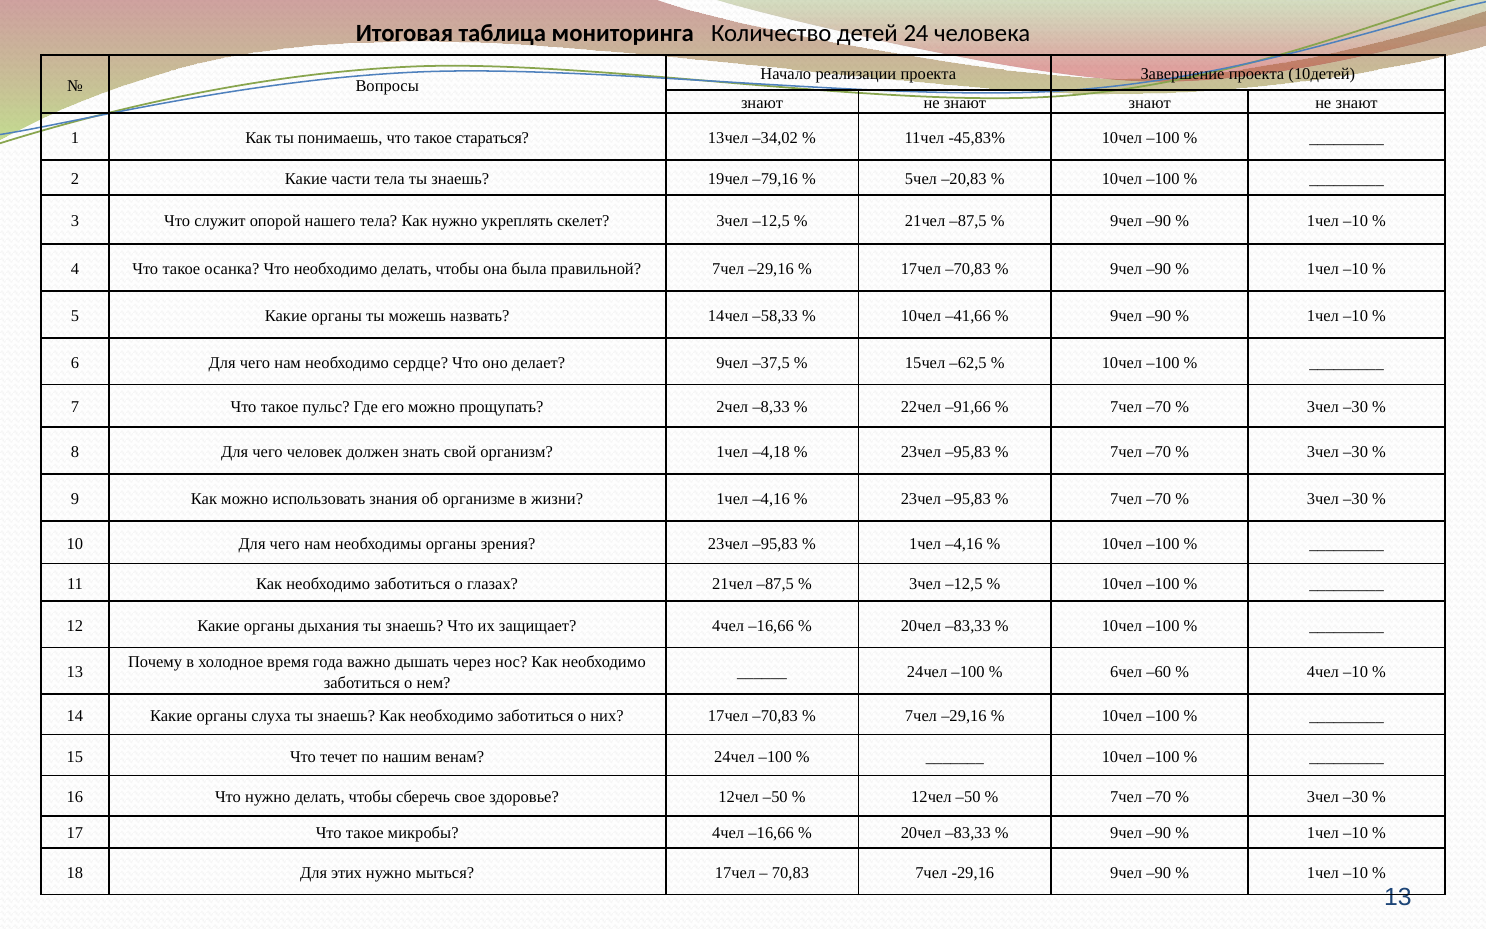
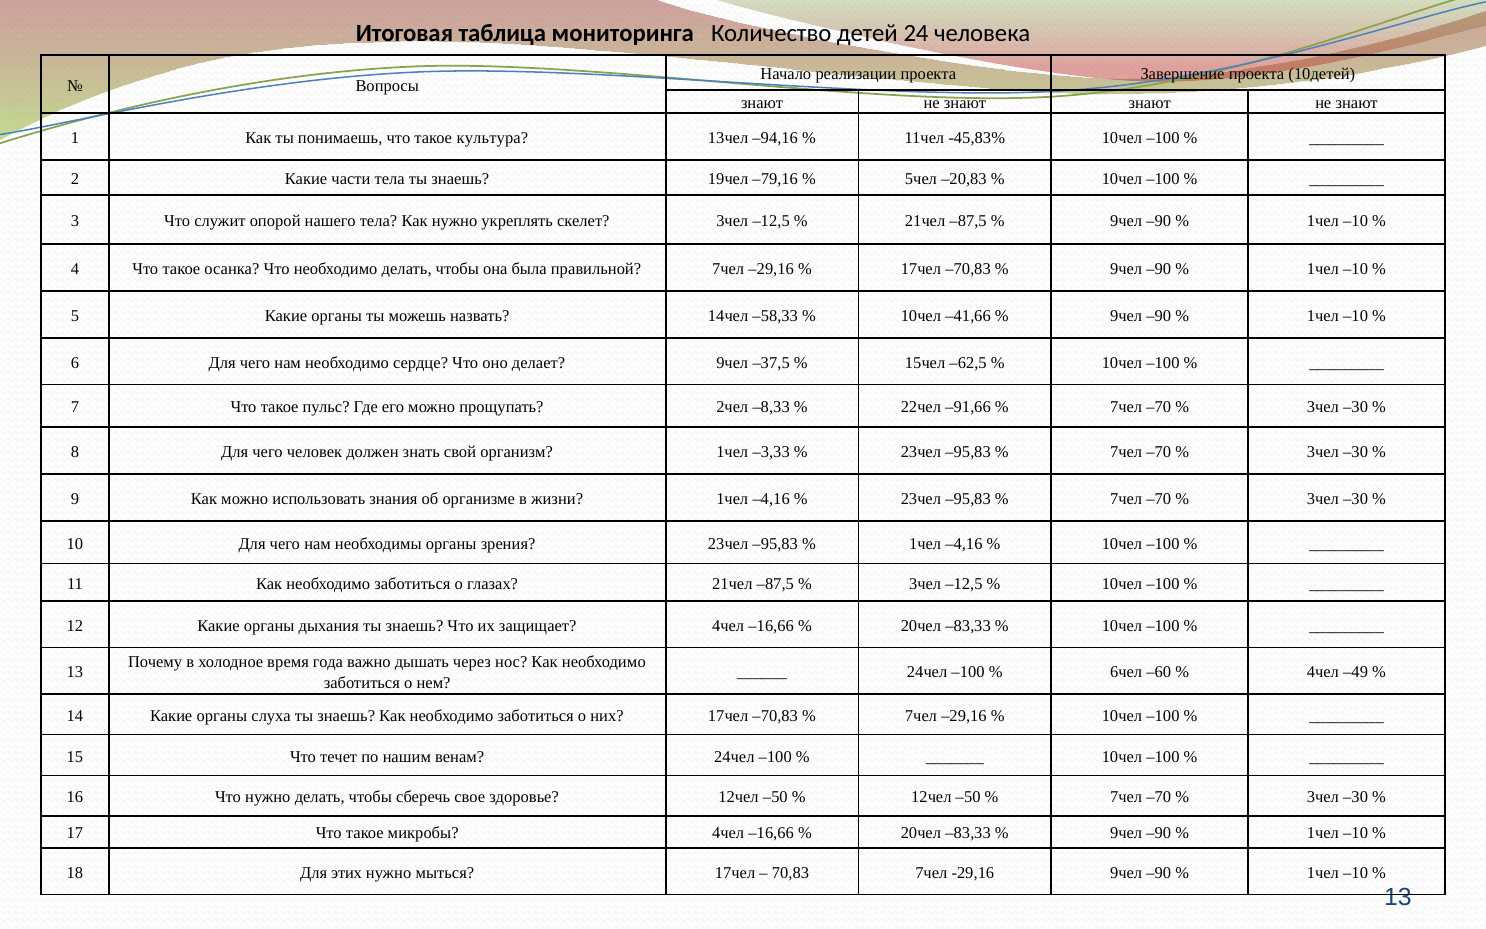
стараться: стараться -> культура
–34,02: –34,02 -> –94,16
–4,18: –4,18 -> –3,33
4чел –10: –10 -> –49
